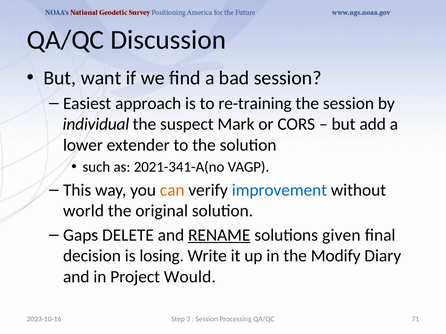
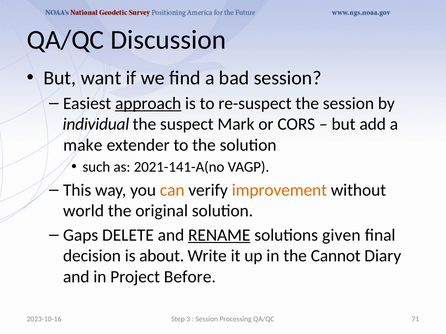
approach underline: none -> present
re-training: re-training -> re-suspect
lower: lower -> make
2021-341-A(no: 2021-341-A(no -> 2021-141-A(no
improvement colour: blue -> orange
losing: losing -> about
Modify: Modify -> Cannot
Would: Would -> Before
